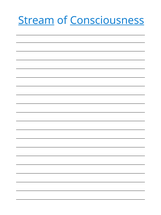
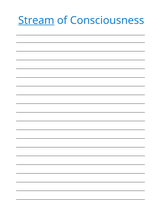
Consciousness underline: present -> none
